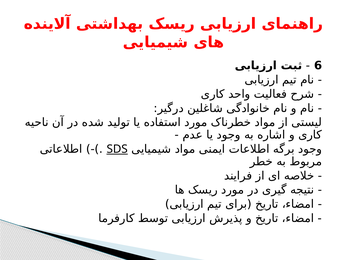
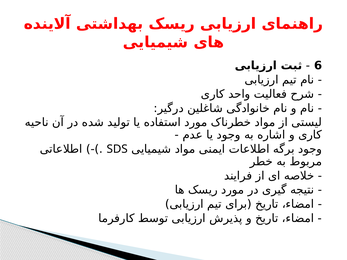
SDS underline: present -> none
